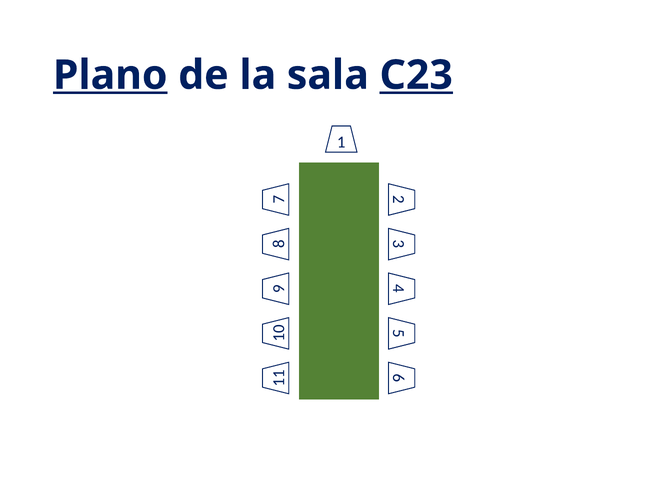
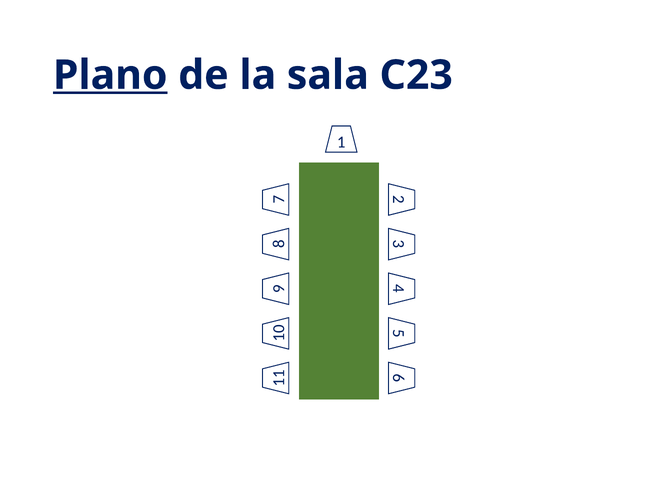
C23 underline: present -> none
